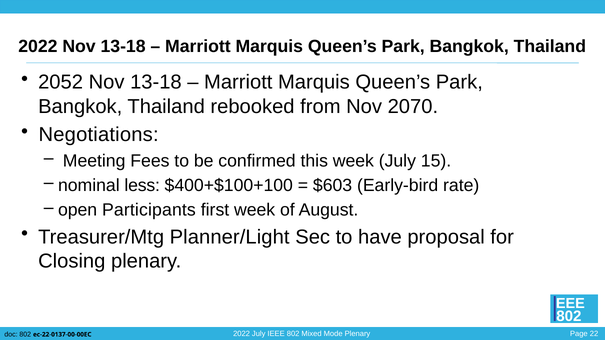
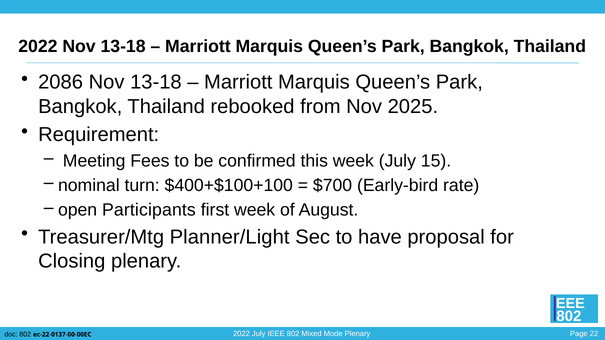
2052: 2052 -> 2086
2070: 2070 -> 2025
Negotiations: Negotiations -> Requirement
less: less -> turn
$603: $603 -> $700
